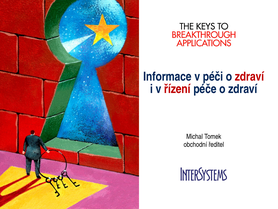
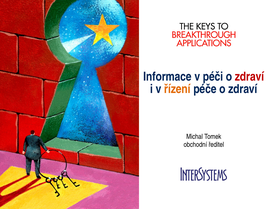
řízení colour: red -> orange
